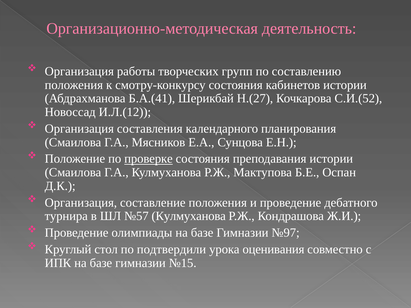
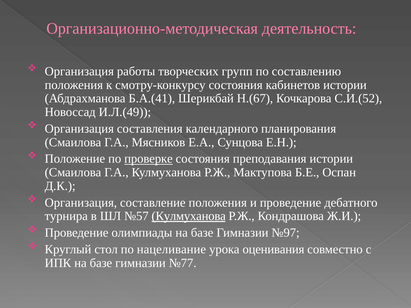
Н.(27: Н.(27 -> Н.(67
И.Л.(12: И.Л.(12 -> И.Л.(49
Кулмуханова at (189, 216) underline: none -> present
подтвердили: подтвердили -> нацеливание
№15: №15 -> №77
